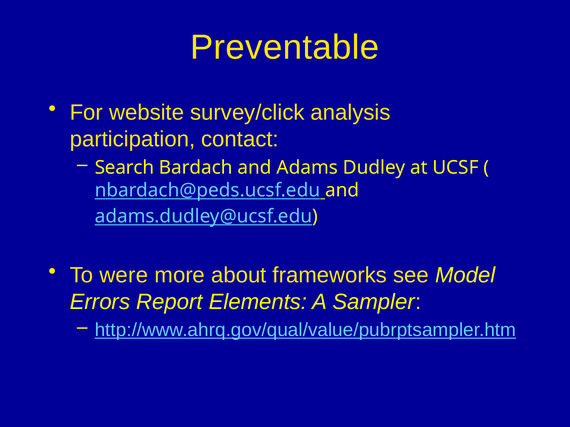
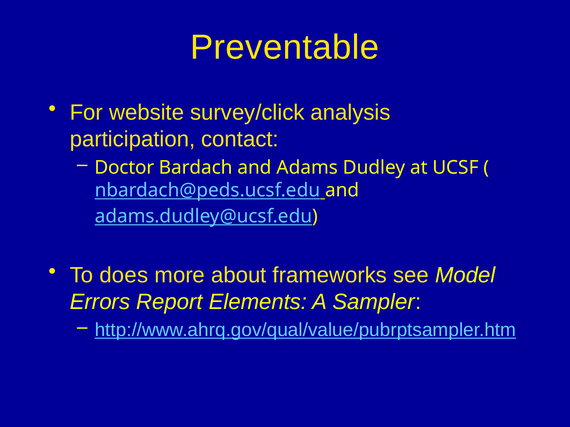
Search: Search -> Doctor
were: were -> does
